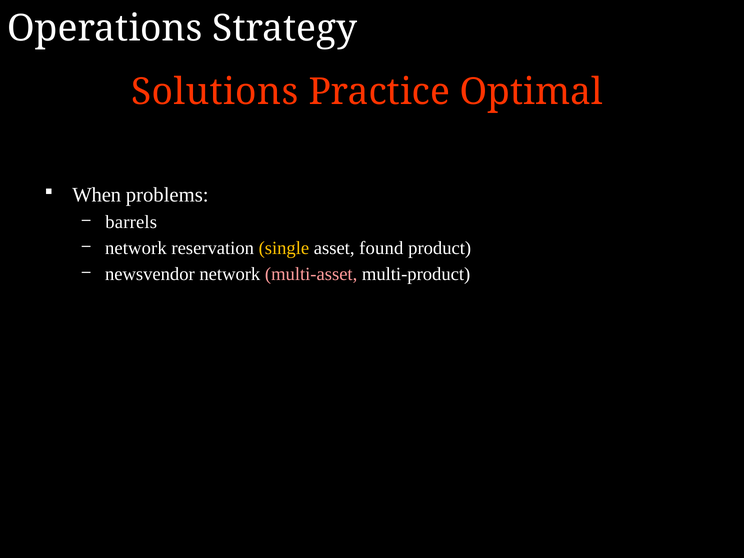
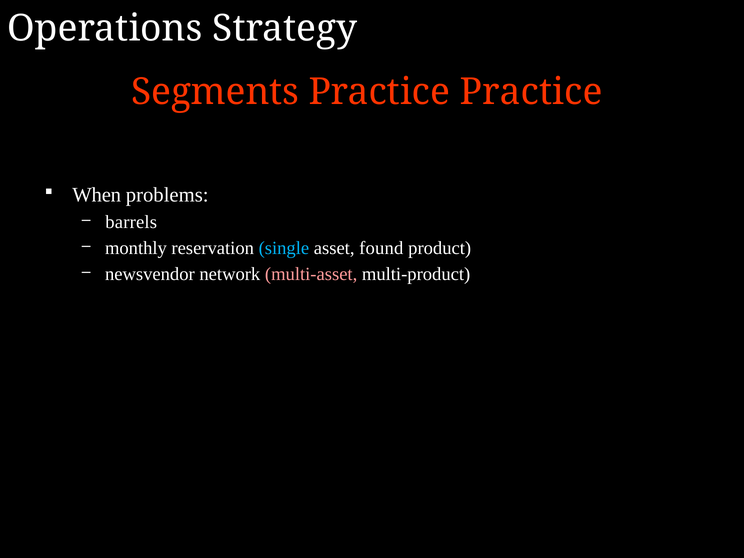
Solutions: Solutions -> Segments
Practice Optimal: Optimal -> Practice
network at (136, 248): network -> monthly
single colour: yellow -> light blue
